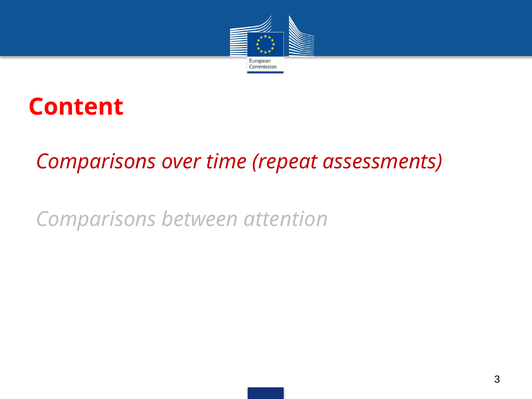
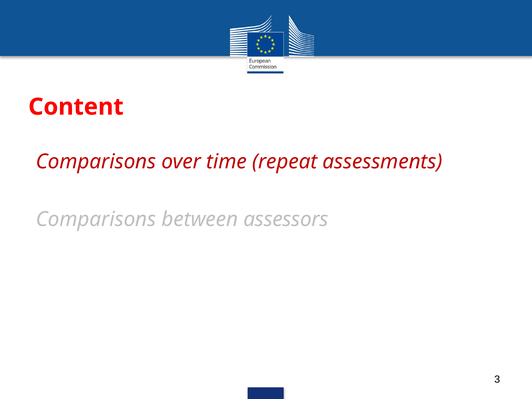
attention: attention -> assessors
